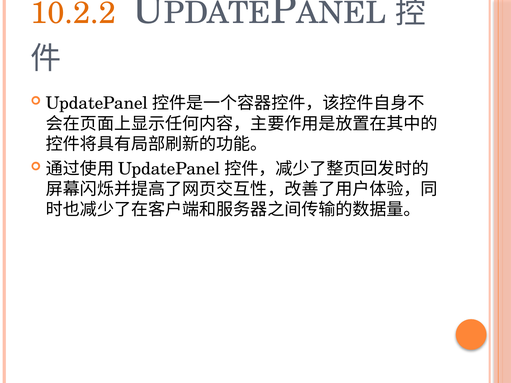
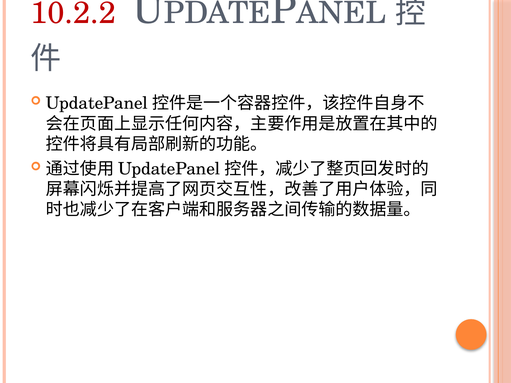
10.2.2 colour: orange -> red
